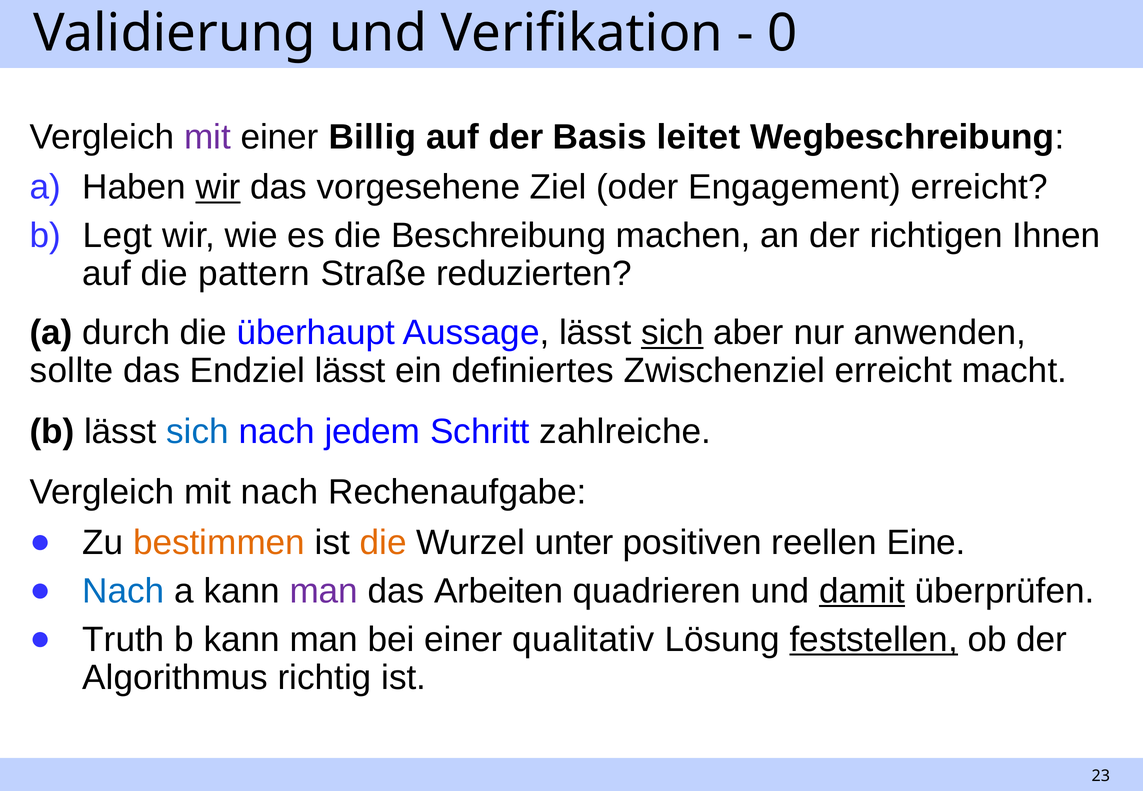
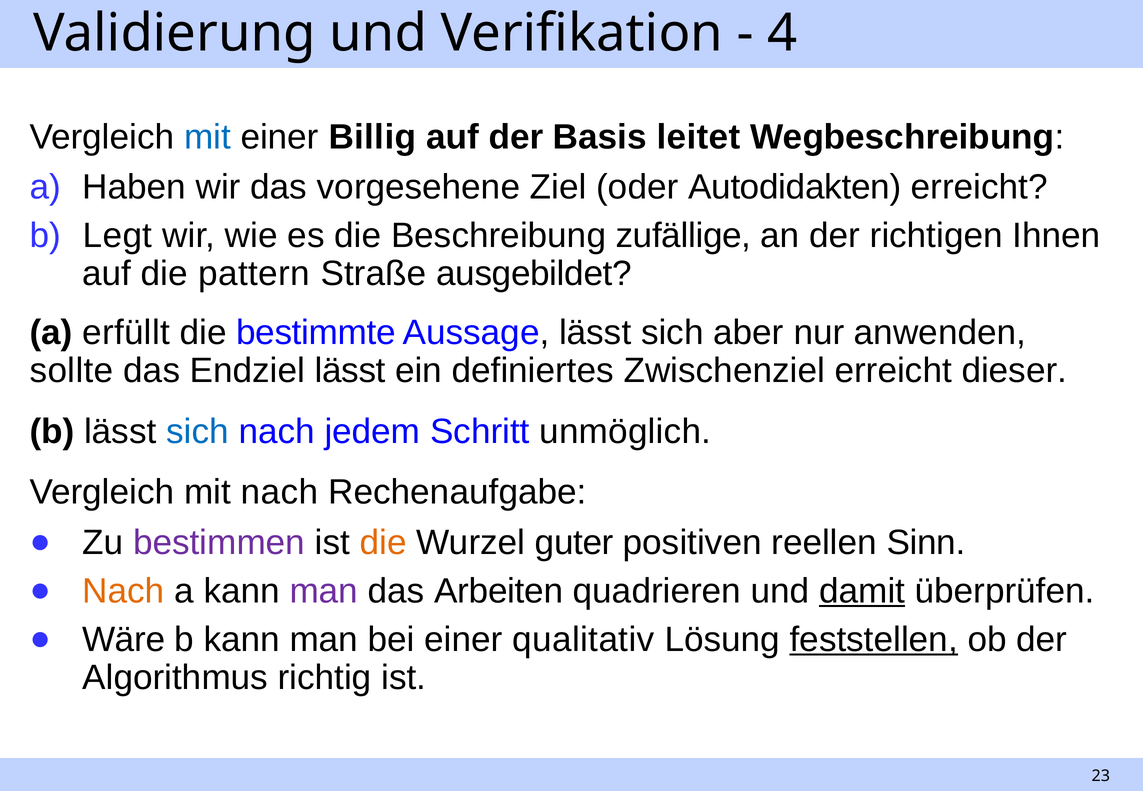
0: 0 -> 4
mit at (207, 137) colour: purple -> blue
wir at (218, 187) underline: present -> none
Engagement: Engagement -> Autodidakten
machen: machen -> zufällige
reduzierten: reduzierten -> ausgebildet
durch: durch -> erfüllt
überhaupt: überhaupt -> bestimmte
sich at (672, 333) underline: present -> none
macht: macht -> dieser
zahlreiche: zahlreiche -> unmöglich
bestimmen colour: orange -> purple
unter: unter -> guter
Eine: Eine -> Sinn
Nach at (123, 591) colour: blue -> orange
Truth: Truth -> Wäre
